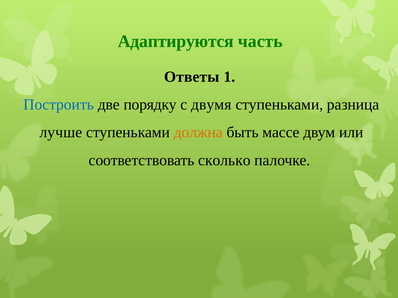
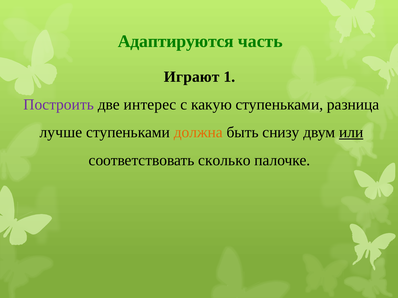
Ответы: Ответы -> Играют
Построить colour: blue -> purple
порядку: порядку -> интерес
двумя: двумя -> какую
массе: массе -> снизу
или underline: none -> present
